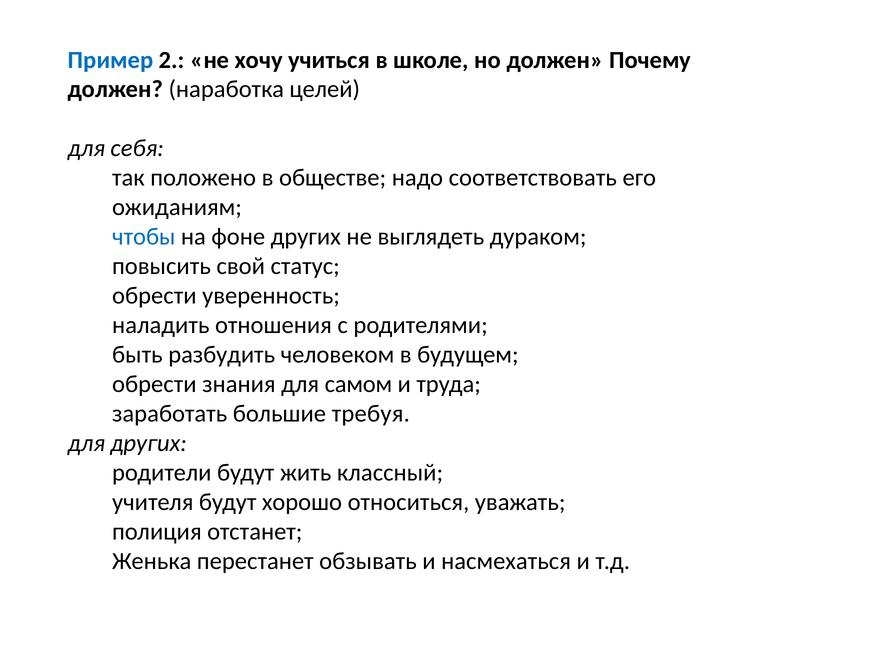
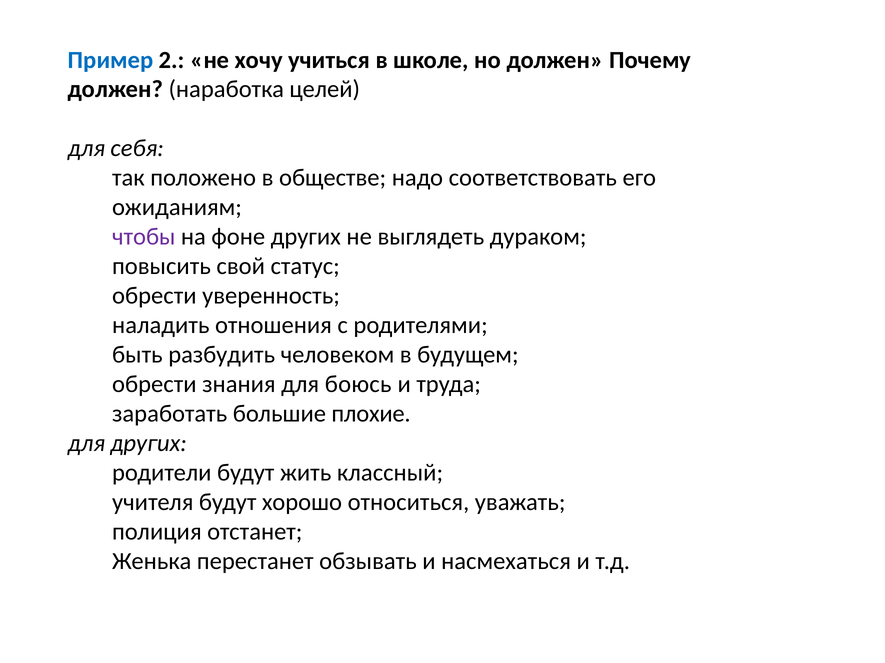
чтобы colour: blue -> purple
самом: самом -> боюсь
требуя: требуя -> плохие
